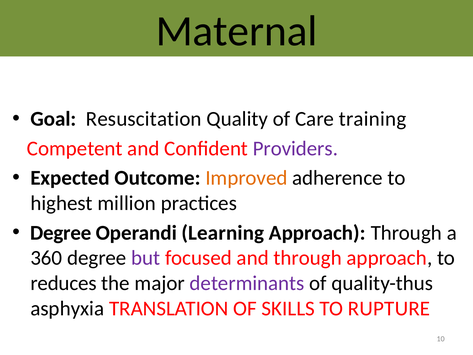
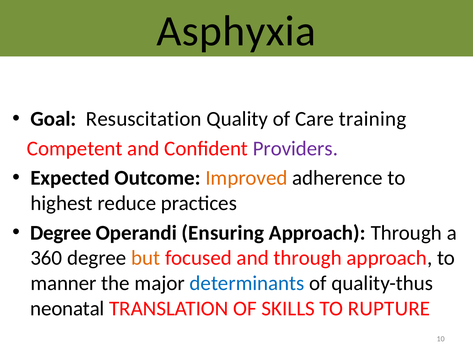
Maternal: Maternal -> Asphyxia
million: million -> reduce
Learning: Learning -> Ensuring
but colour: purple -> orange
reduces: reduces -> manner
determinants colour: purple -> blue
asphyxia: asphyxia -> neonatal
